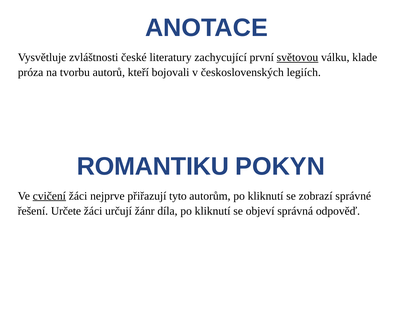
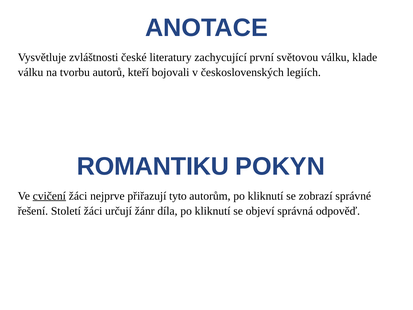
světovou underline: present -> none
próza at (31, 72): próza -> válku
Určete: Určete -> Století
